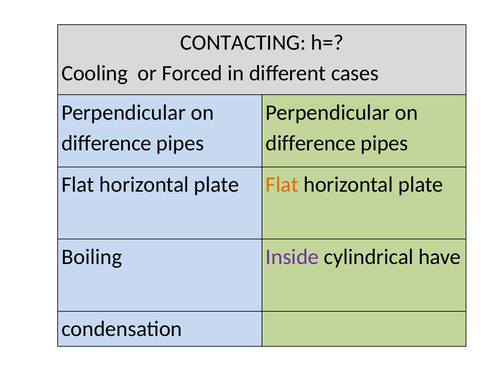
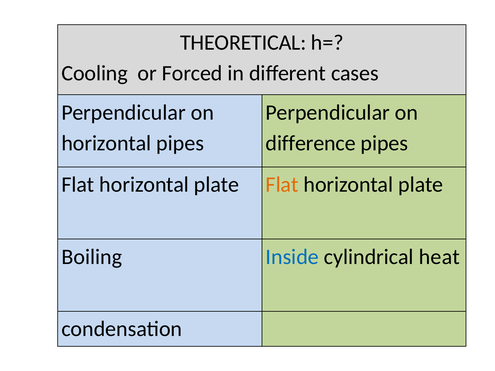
CONTACTING: CONTACTING -> THEORETICAL
difference at (106, 143): difference -> horizontal
Inside colour: purple -> blue
have: have -> heat
